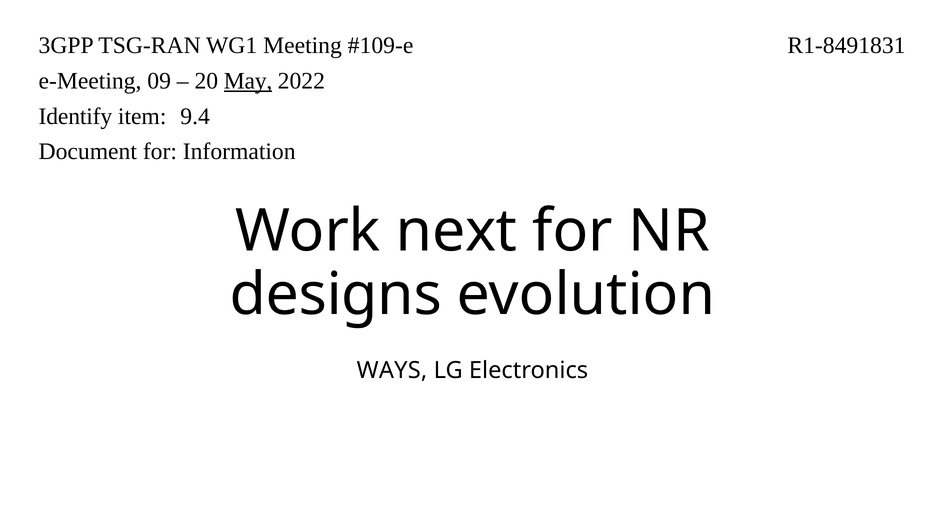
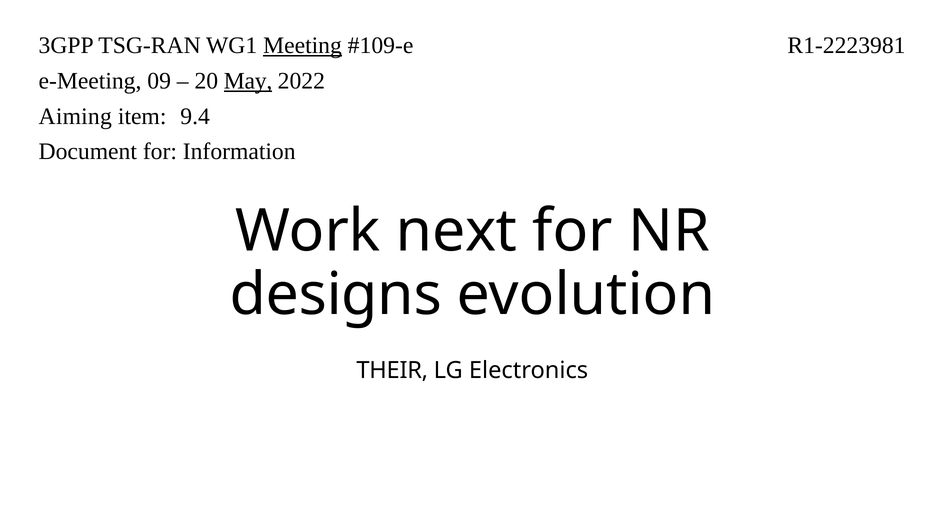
Meeting underline: none -> present
R1-8491831: R1-8491831 -> R1-2223981
Identify: Identify -> Aiming
WAYS: WAYS -> THEIR
